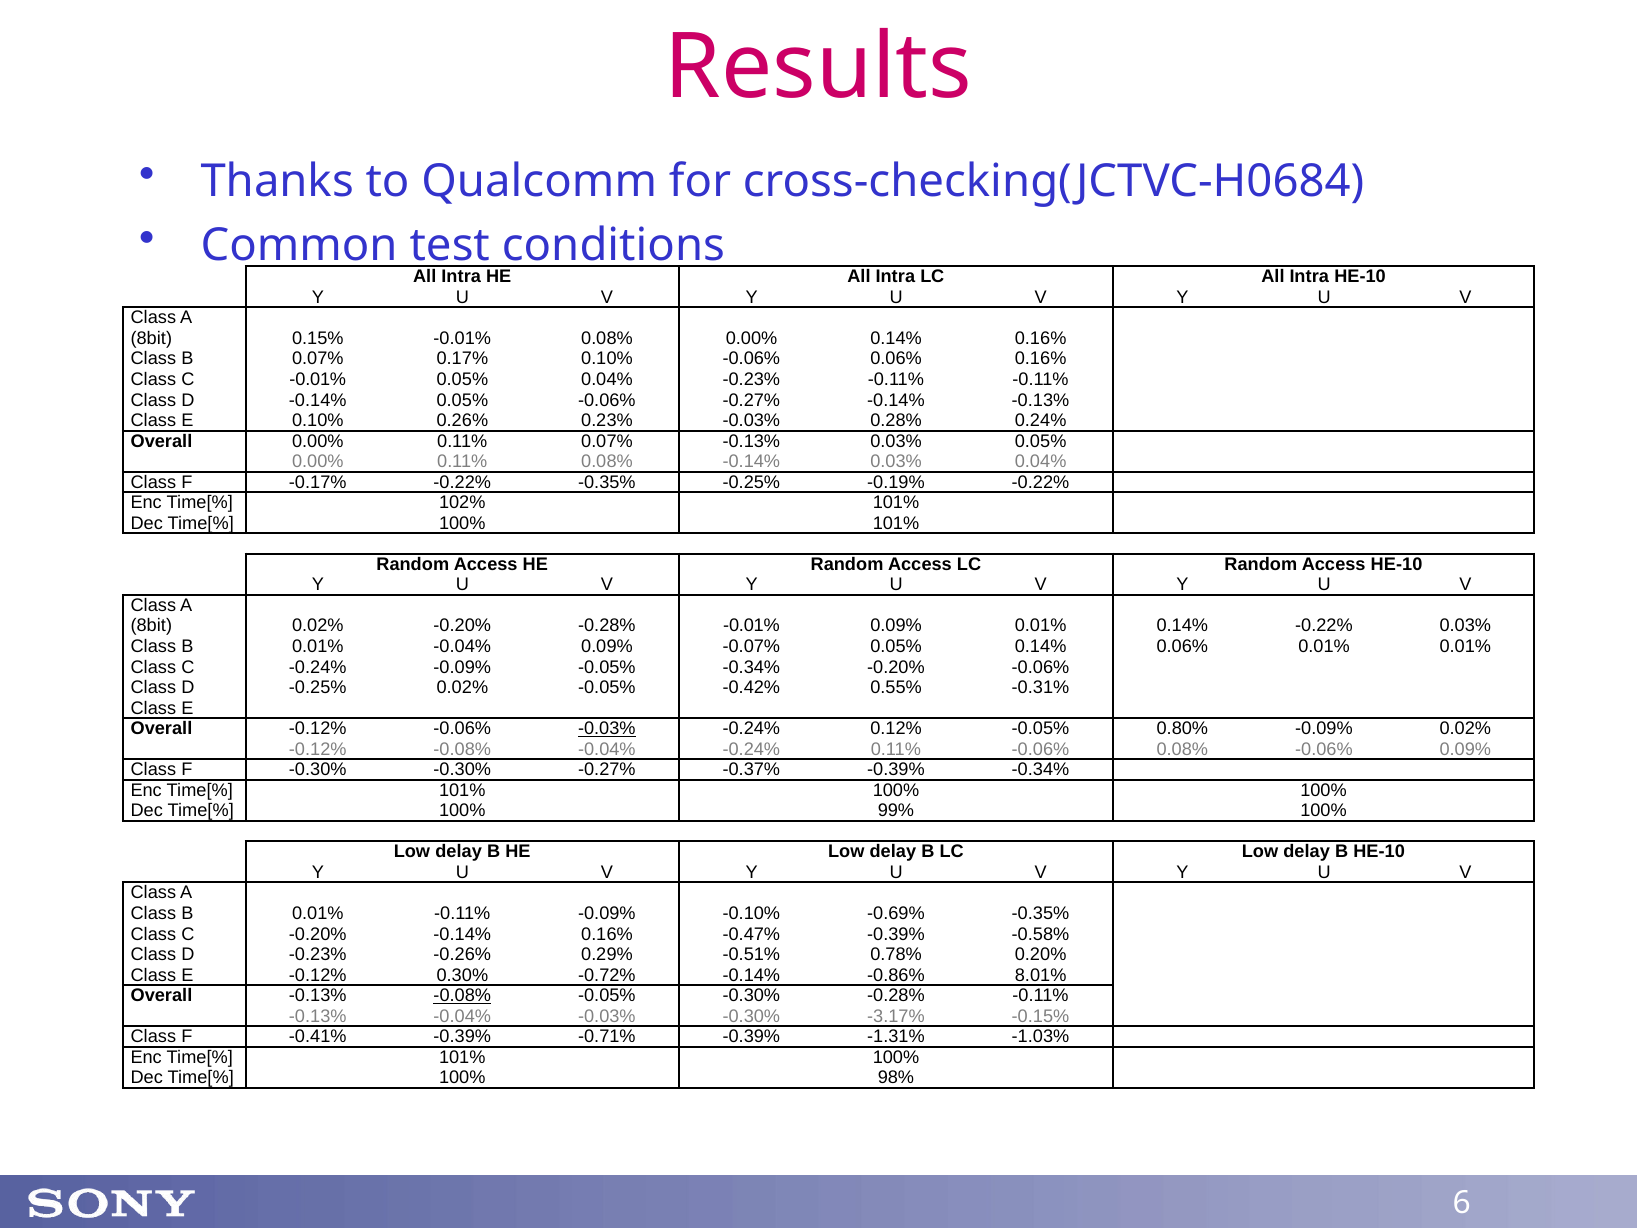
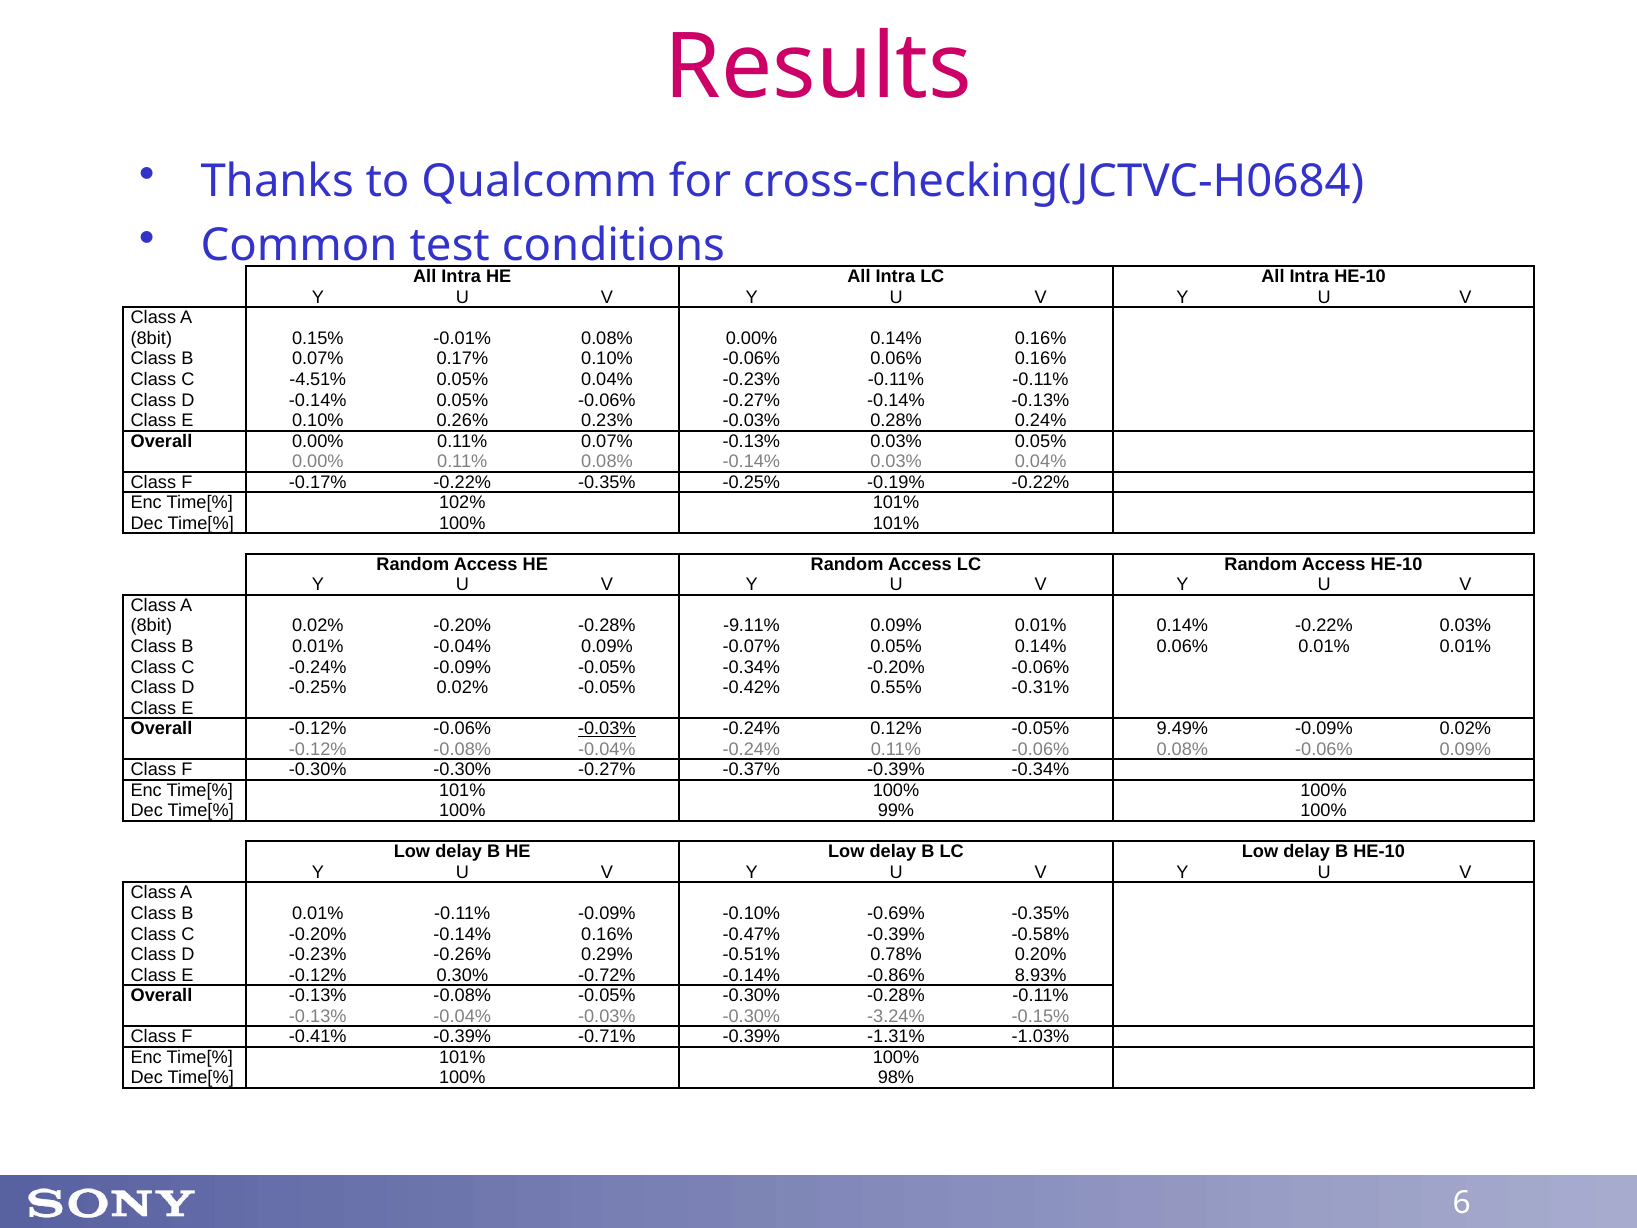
C -0.01%: -0.01% -> -4.51%
-0.28% -0.01%: -0.01% -> -9.11%
0.80%: 0.80% -> 9.49%
8.01%: 8.01% -> 8.93%
-0.08% at (462, 996) underline: present -> none
-3.17%: -3.17% -> -3.24%
